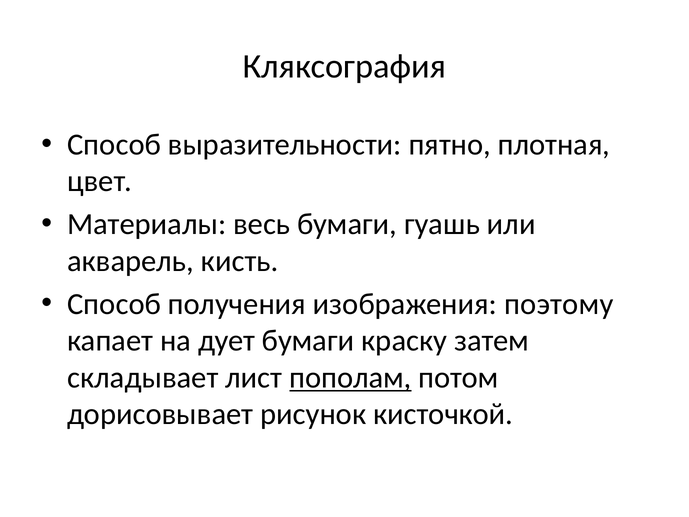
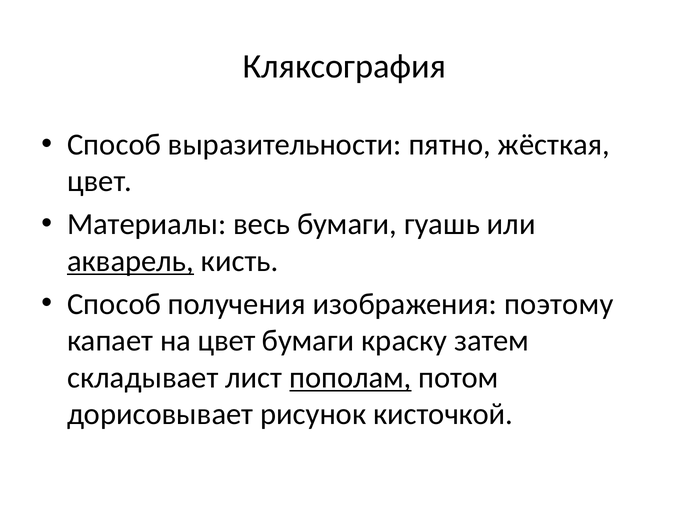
плотная: плотная -> жёсткая
акварель underline: none -> present
на дует: дует -> цвет
